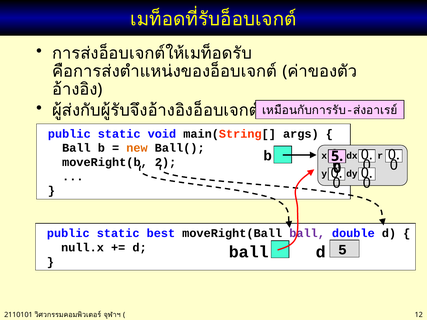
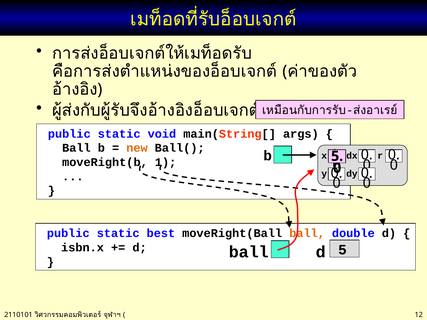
2: 2 -> 1
ball at (307, 234) colour: purple -> orange
null.x: null.x -> isbn.x
